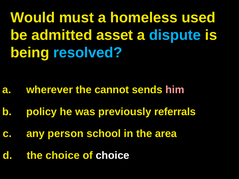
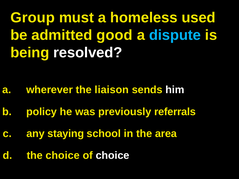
Would: Would -> Group
asset: asset -> good
resolved colour: light blue -> white
cannot: cannot -> liaison
him colour: pink -> white
person: person -> staying
